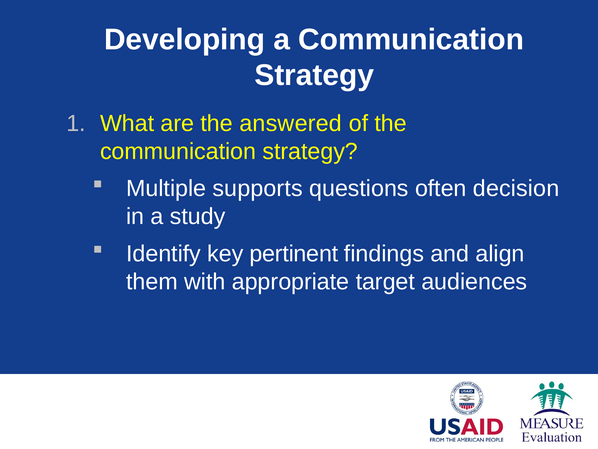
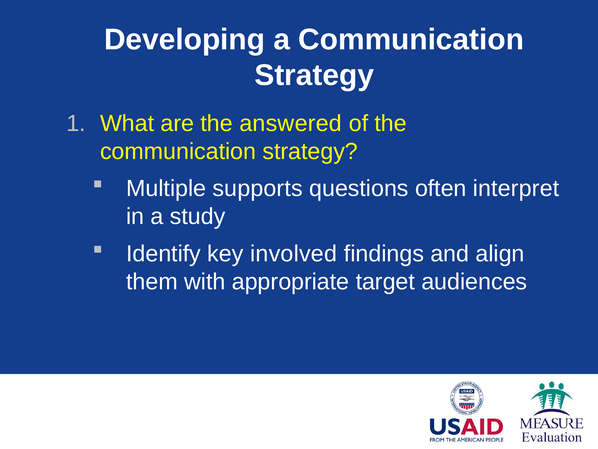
decision: decision -> interpret
pertinent: pertinent -> involved
